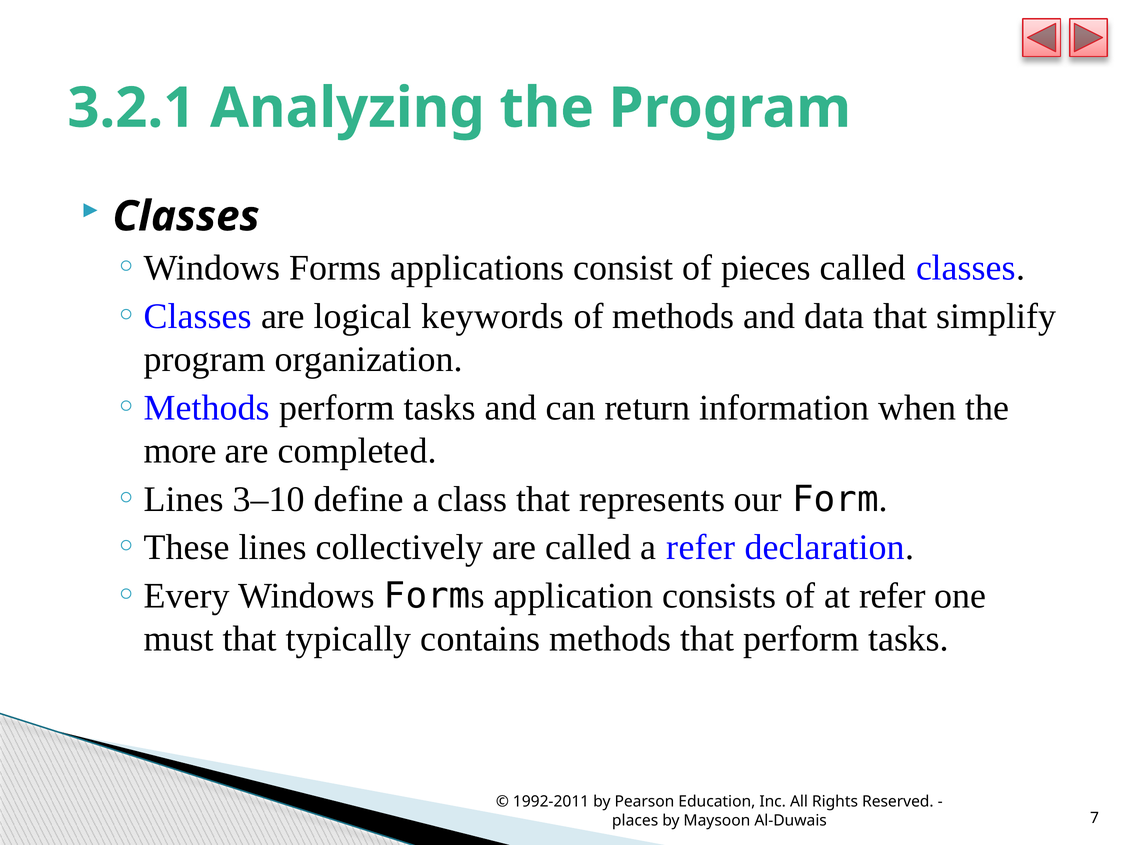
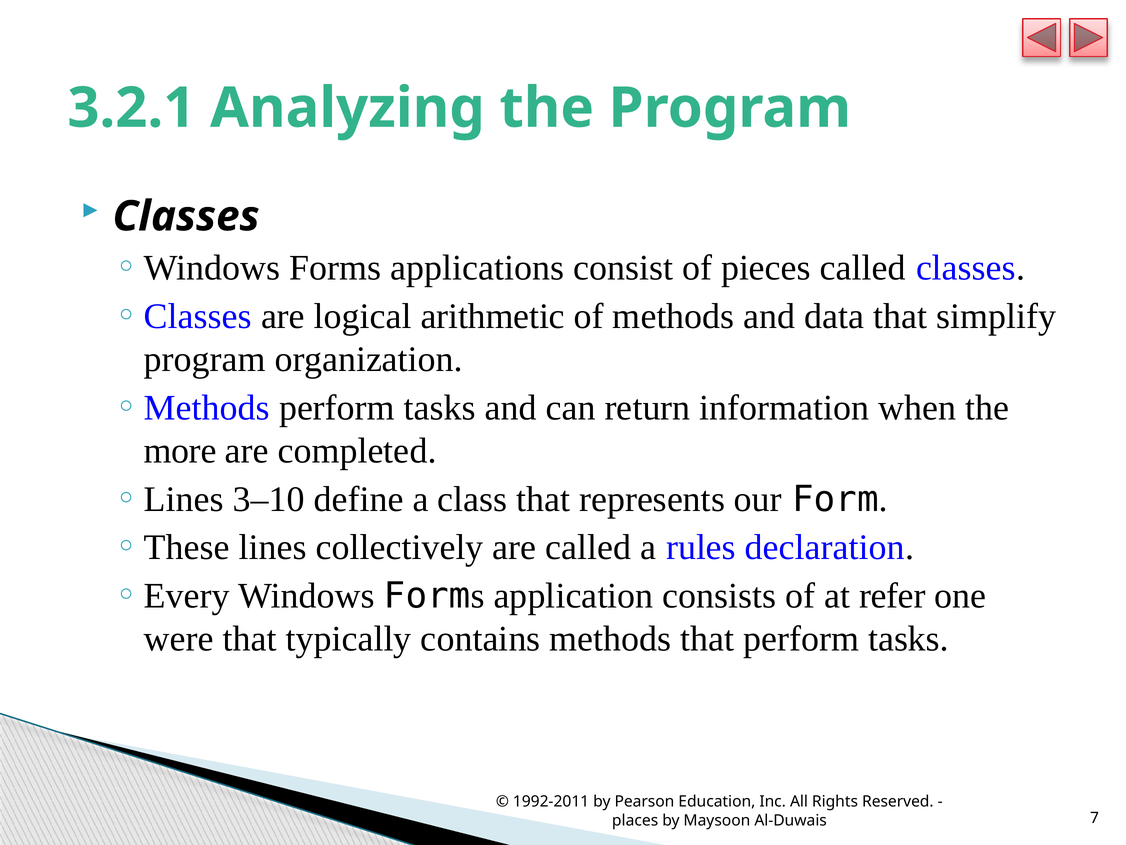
keywords: keywords -> arithmetic
a refer: refer -> rules
must: must -> were
